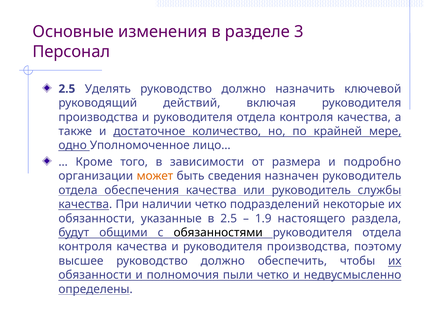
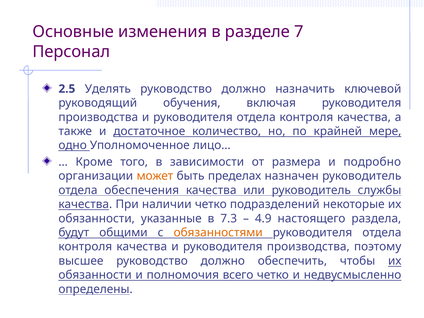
3: 3 -> 7
действий: действий -> обучения
сведения: сведения -> пределах
в 2.5: 2.5 -> 7.3
1.9: 1.9 -> 4.9
обязанностями colour: black -> orange
пыли: пыли -> всего
